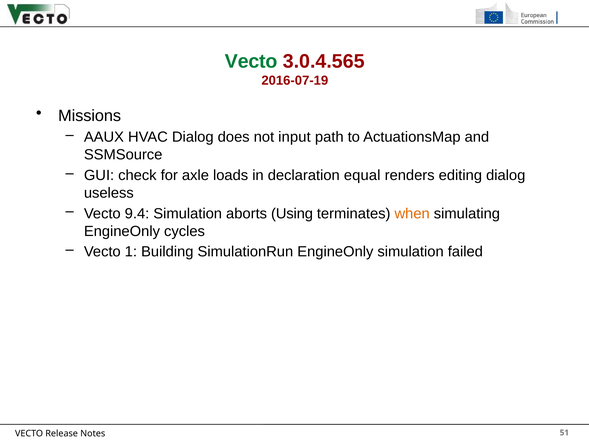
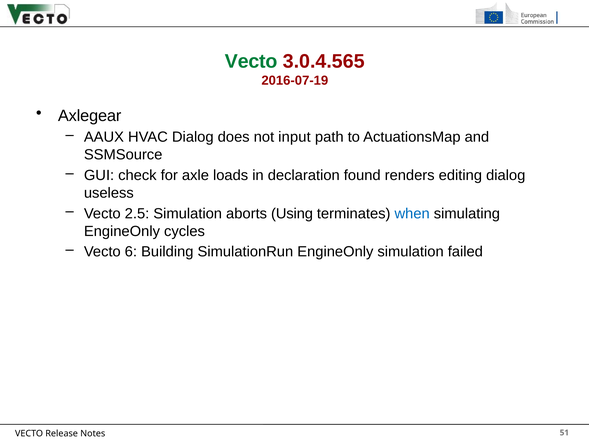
Missions: Missions -> Axlegear
equal: equal -> found
9.4: 9.4 -> 2.5
when colour: orange -> blue
1: 1 -> 6
